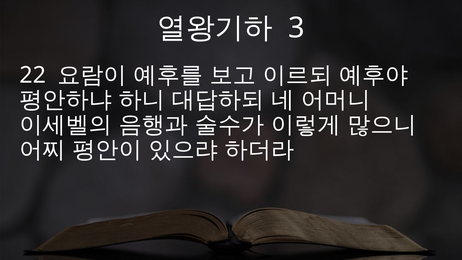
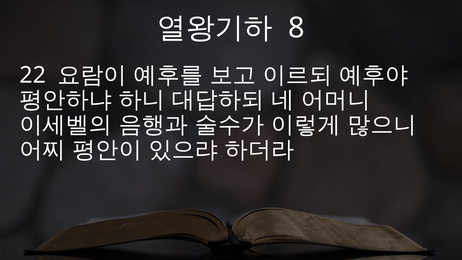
3: 3 -> 8
